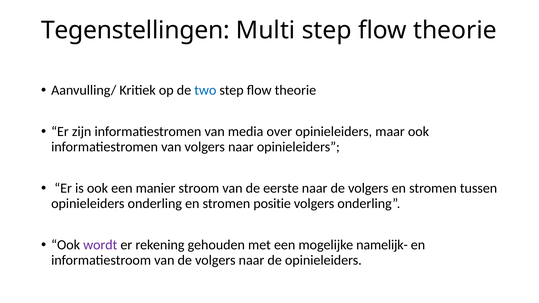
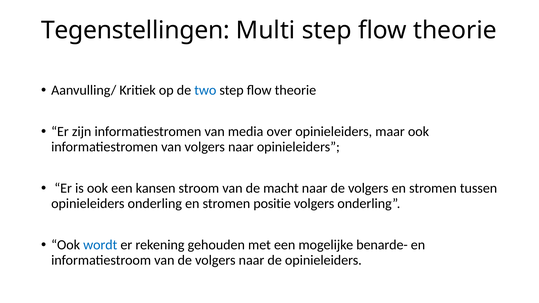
manier: manier -> kansen
eerste: eerste -> macht
wordt colour: purple -> blue
namelijk-: namelijk- -> benarde-
